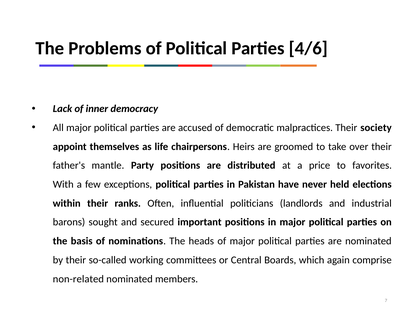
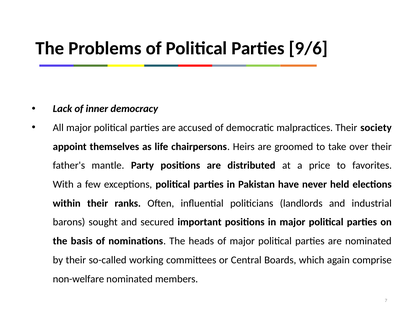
4/6: 4/6 -> 9/6
non-related: non-related -> non-welfare
